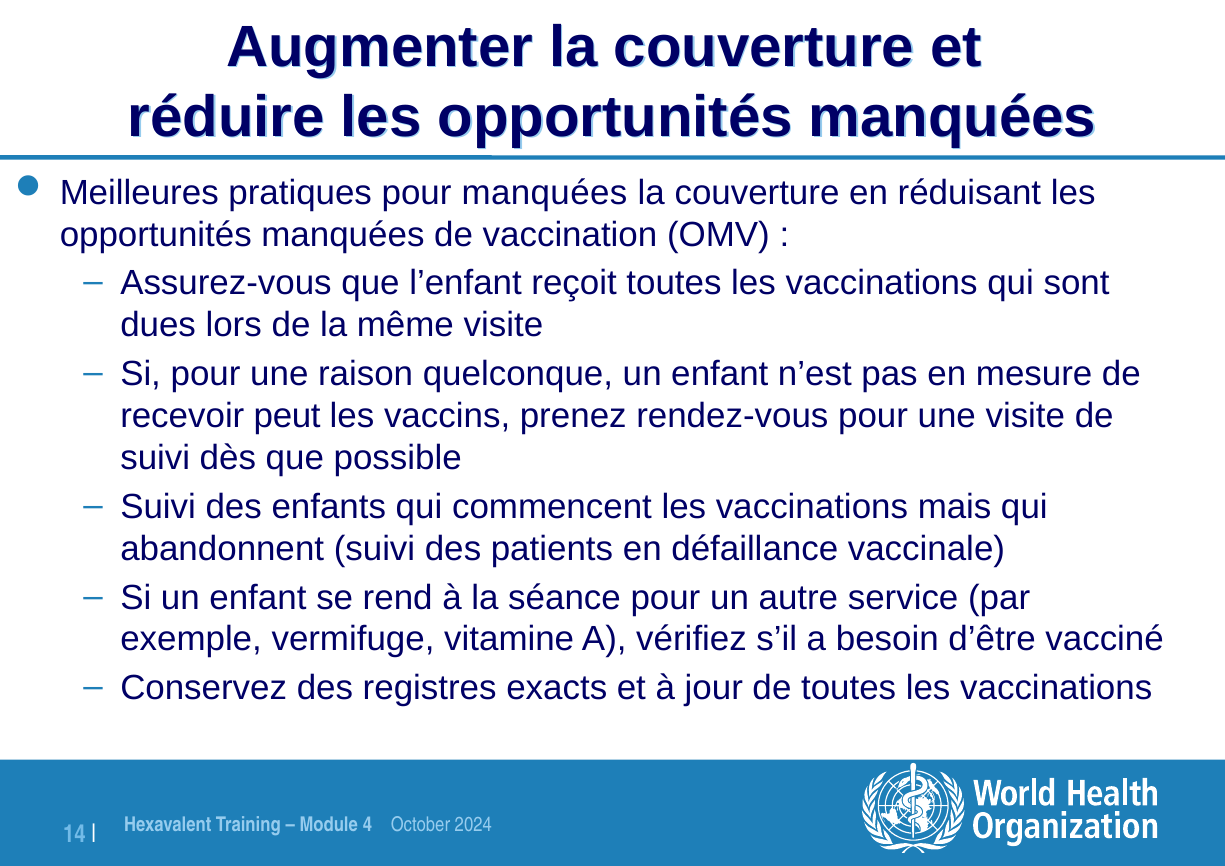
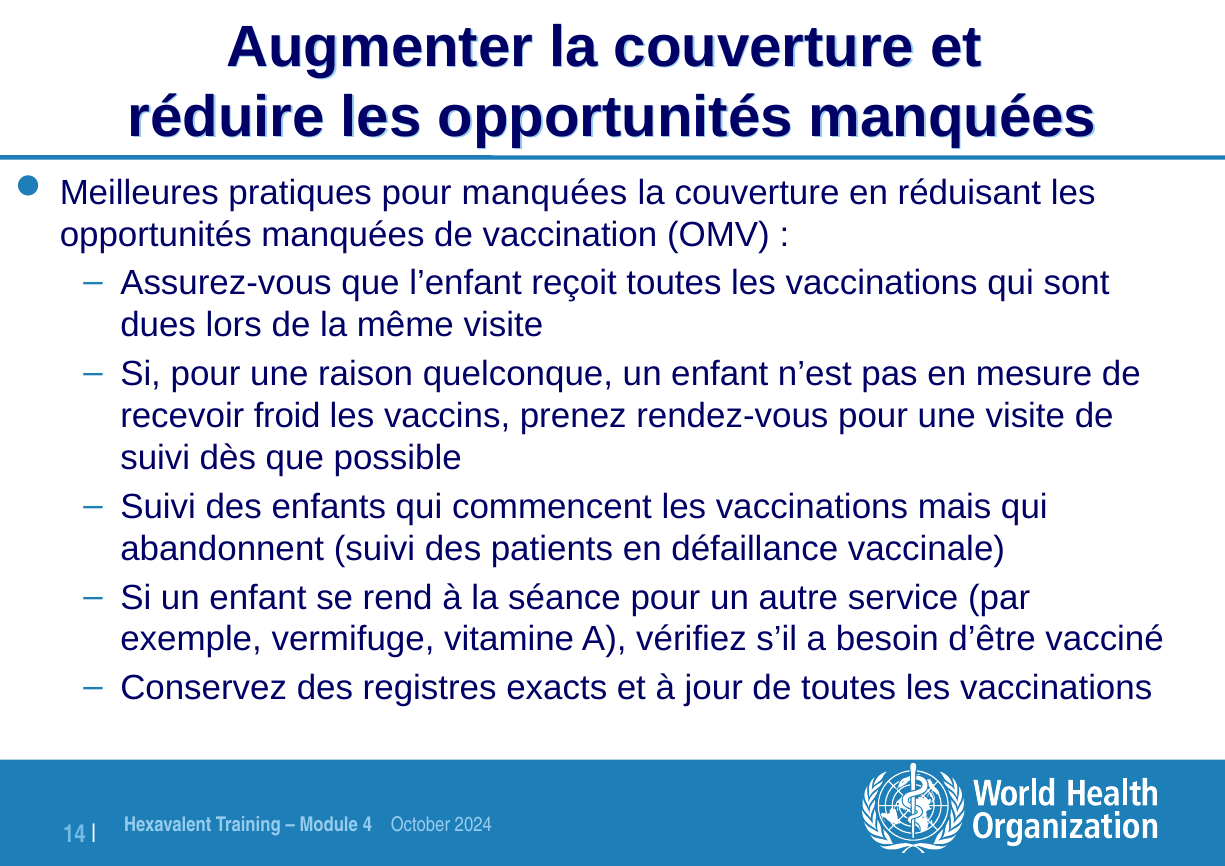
peut: peut -> froid
